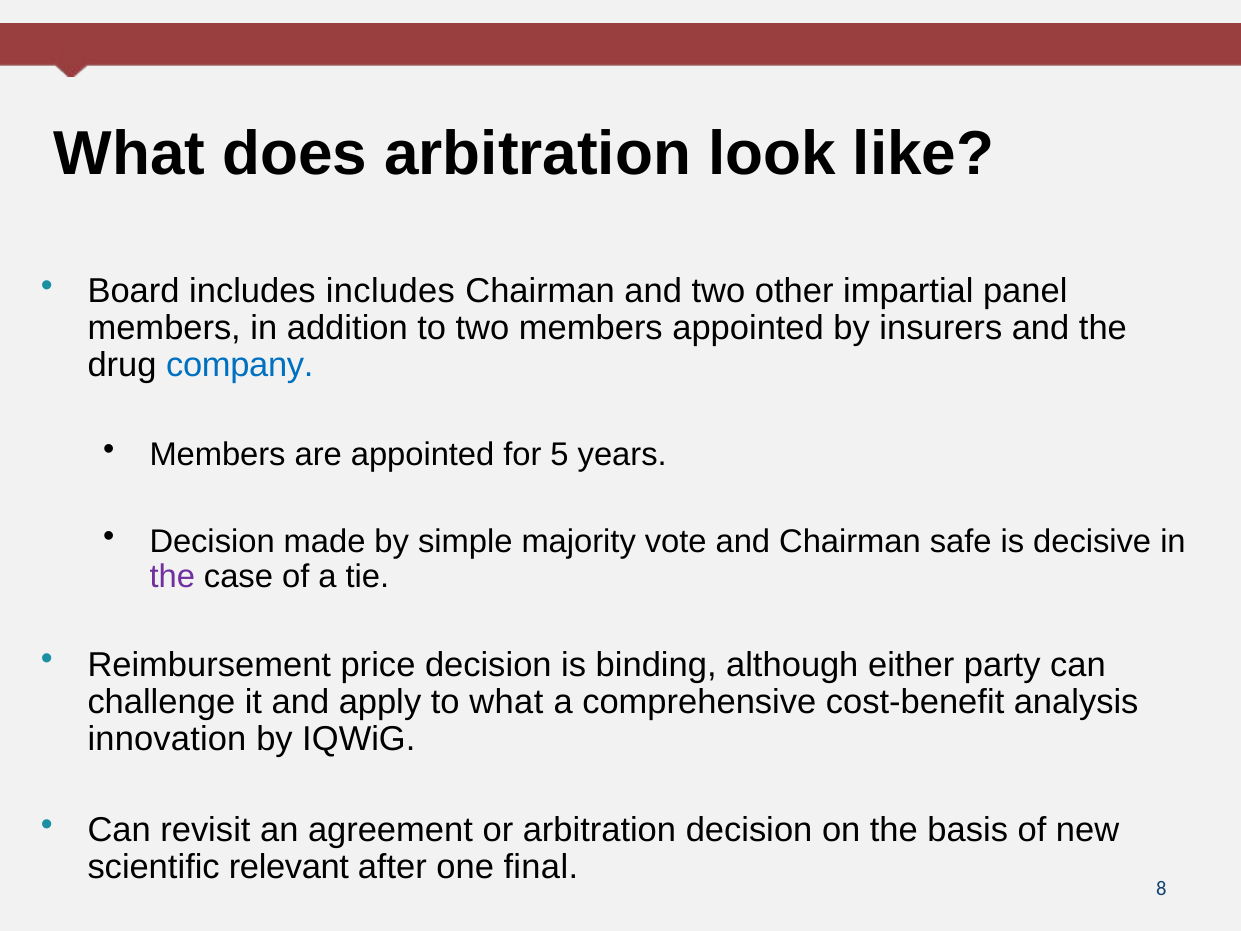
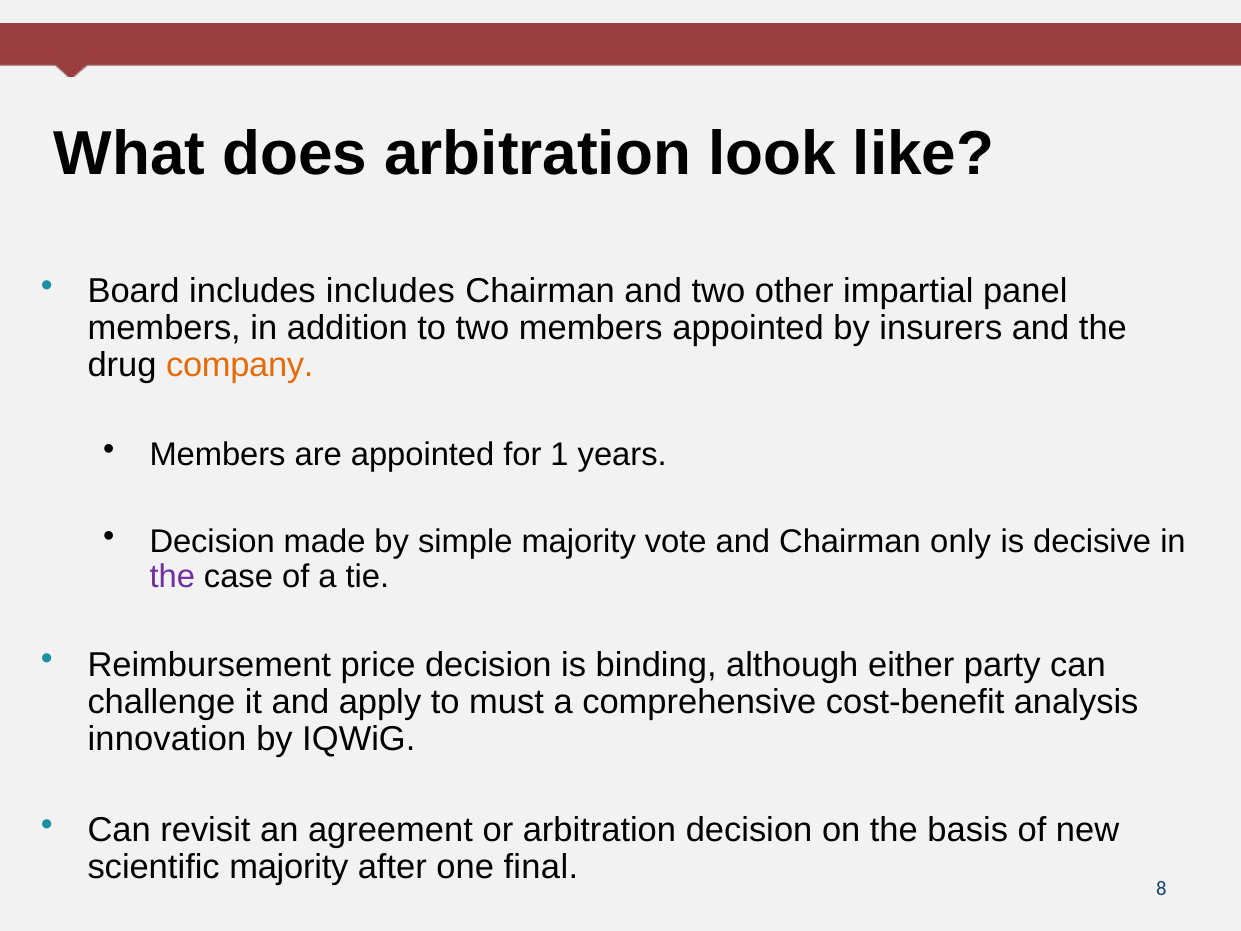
company colour: blue -> orange
5: 5 -> 1
safe: safe -> only
to what: what -> must
scientific relevant: relevant -> majority
